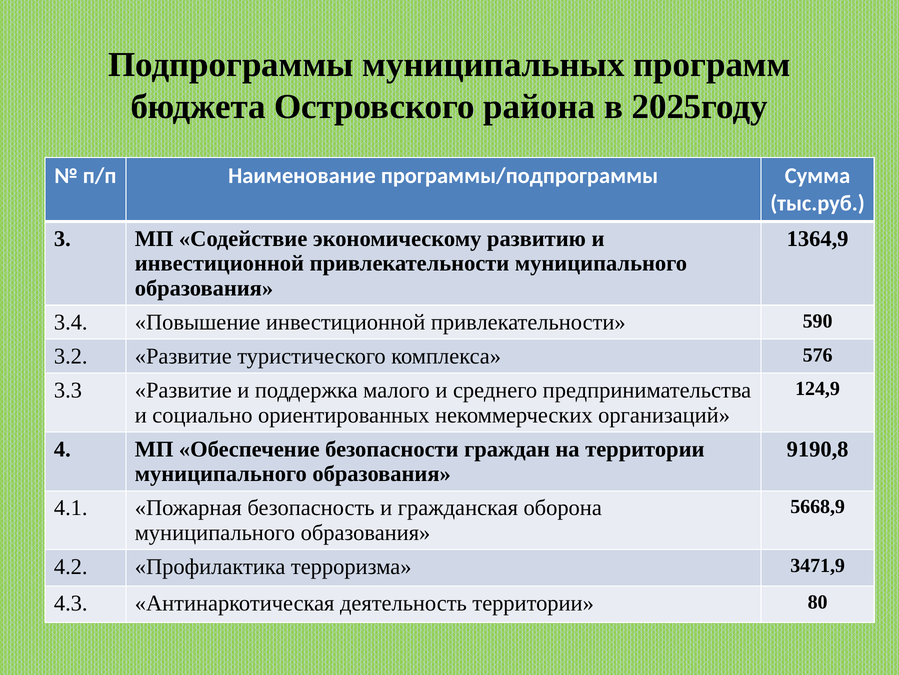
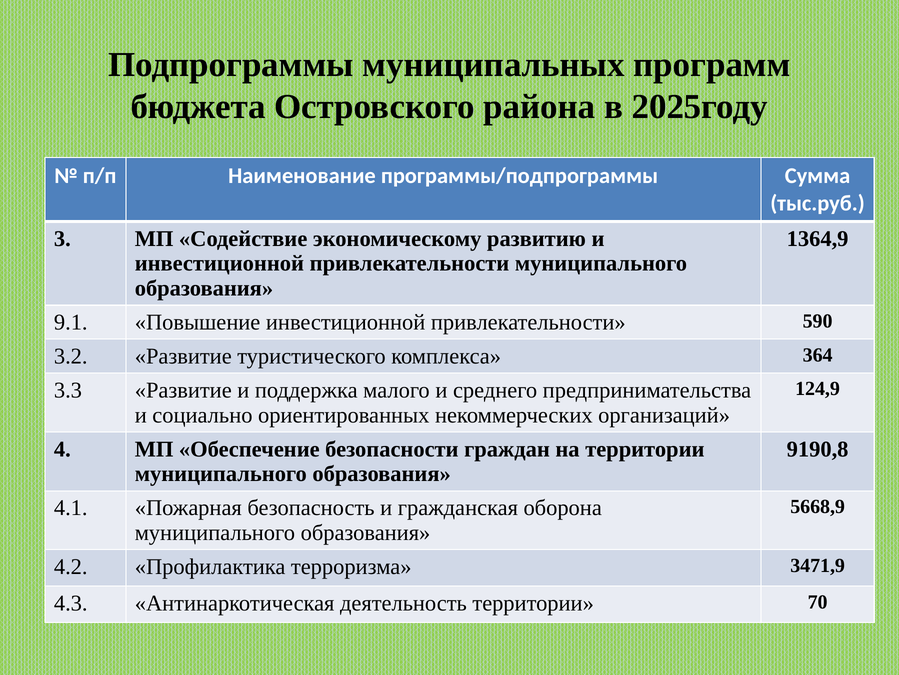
3.4: 3.4 -> 9.1
576: 576 -> 364
80: 80 -> 70
